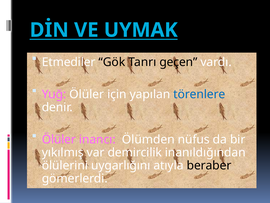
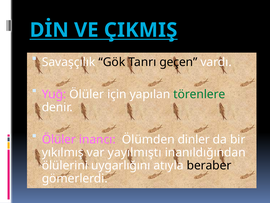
UYMAK: UYMAK -> ÇIKMIŞ
Etmediler: Etmediler -> Savaşçılık
törenlere colour: blue -> green
nüfus: nüfus -> dinler
demircilik: demircilik -> yayılmıştı
